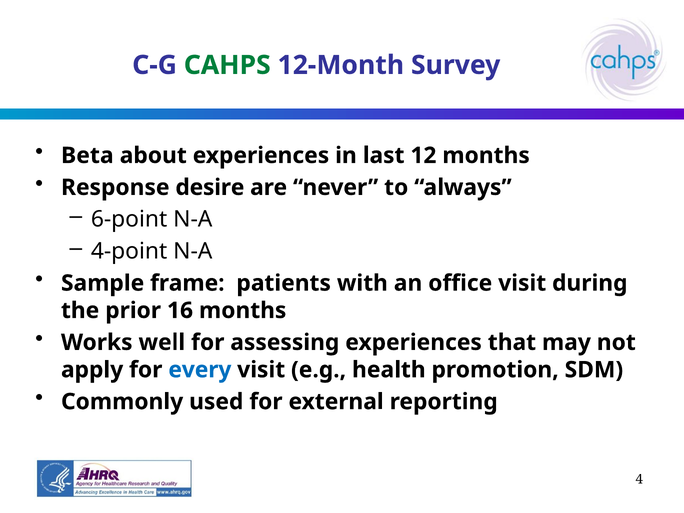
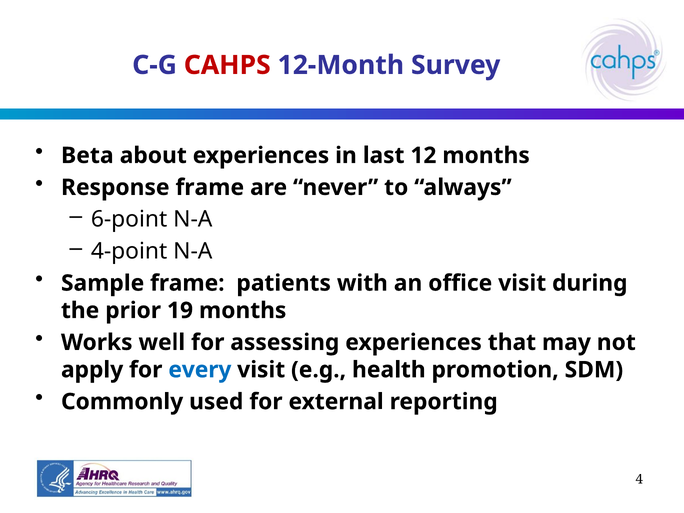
CAHPS colour: green -> red
Response desire: desire -> frame
16: 16 -> 19
